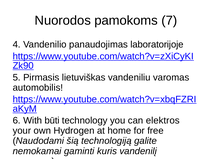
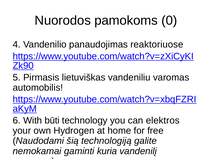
7: 7 -> 0
laboratorijoje: laboratorijoje -> reaktoriuose
kuris: kuris -> kuria
